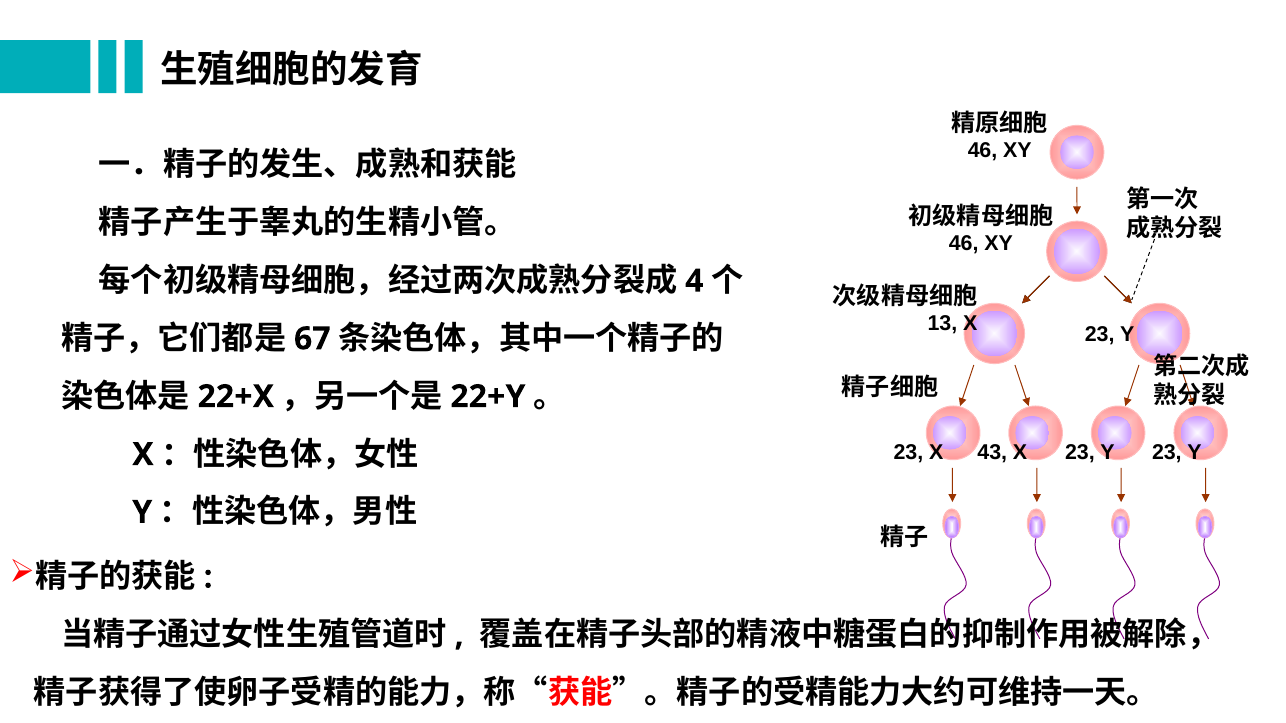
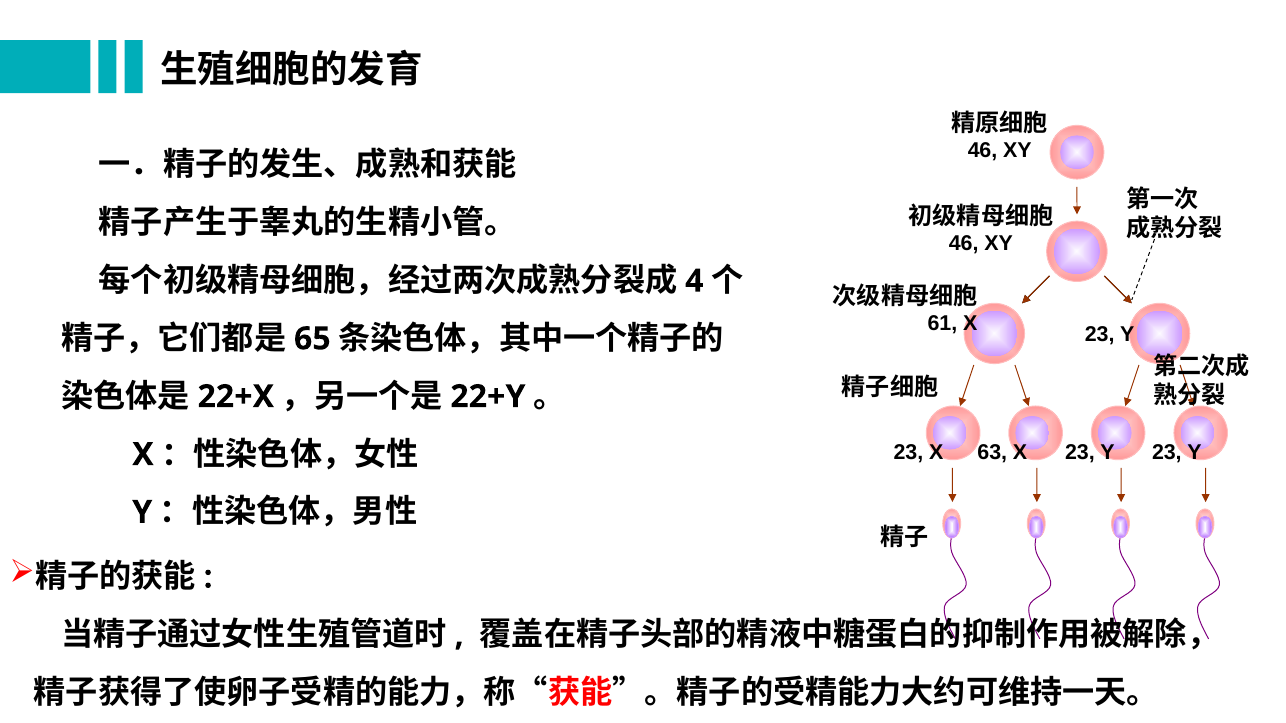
13: 13 -> 61
67: 67 -> 65
43: 43 -> 63
